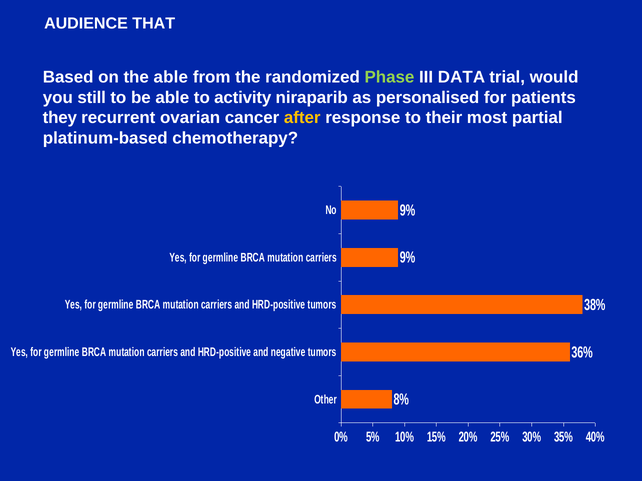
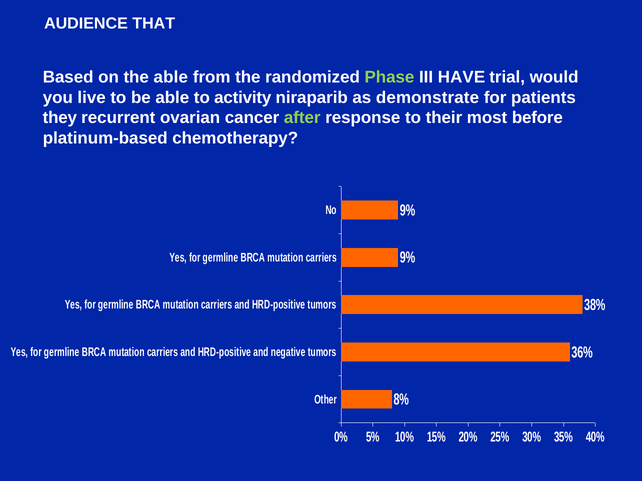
DATA: DATA -> HAVE
still: still -> live
personalised: personalised -> demonstrate
after colour: yellow -> light green
partial: partial -> before
